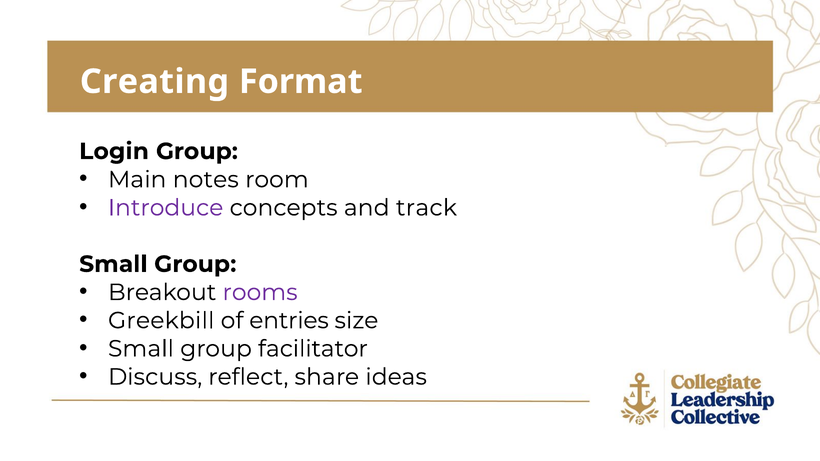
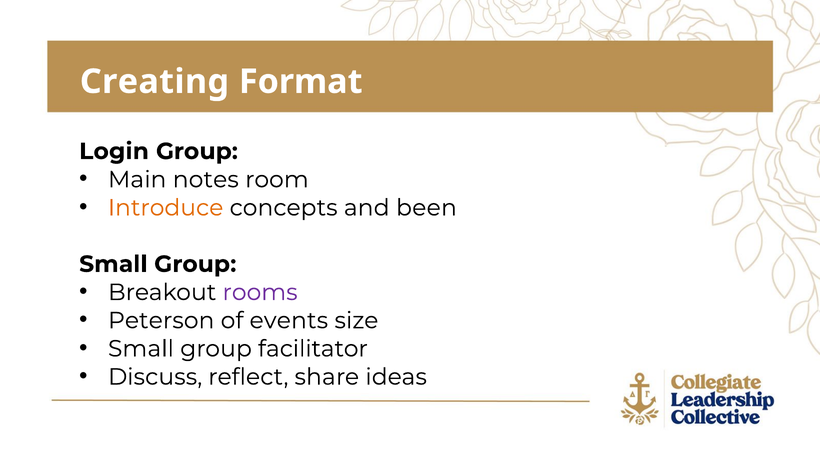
Introduce colour: purple -> orange
track: track -> been
Greekbill: Greekbill -> Peterson
entries: entries -> events
